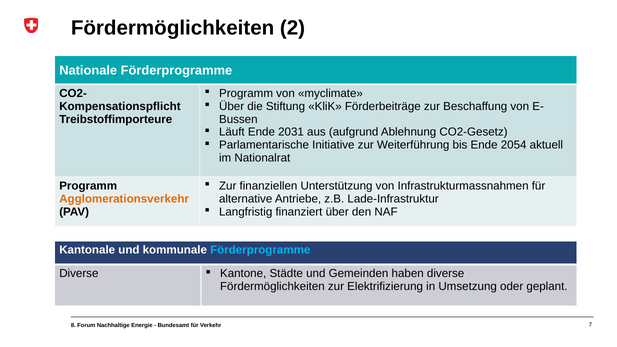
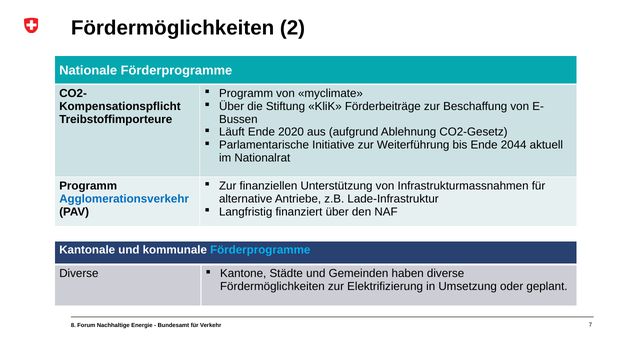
2031: 2031 -> 2020
2054: 2054 -> 2044
Agglomerationsverkehr colour: orange -> blue
